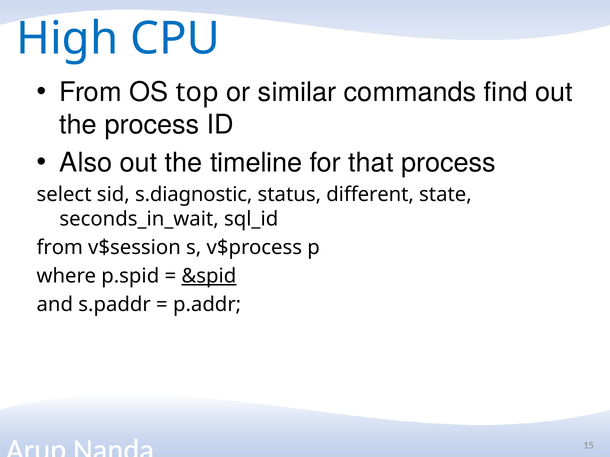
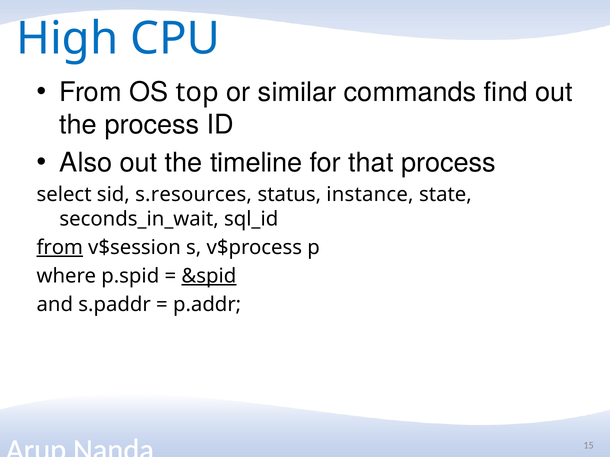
s.diagnostic: s.diagnostic -> s.resources
different: different -> instance
from at (60, 248) underline: none -> present
